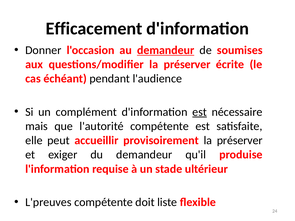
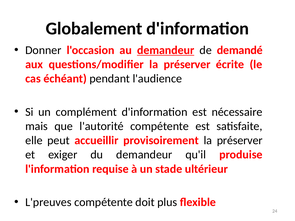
Efficacement: Efficacement -> Globalement
soumises: soumises -> demandé
est at (200, 112) underline: present -> none
liste: liste -> plus
